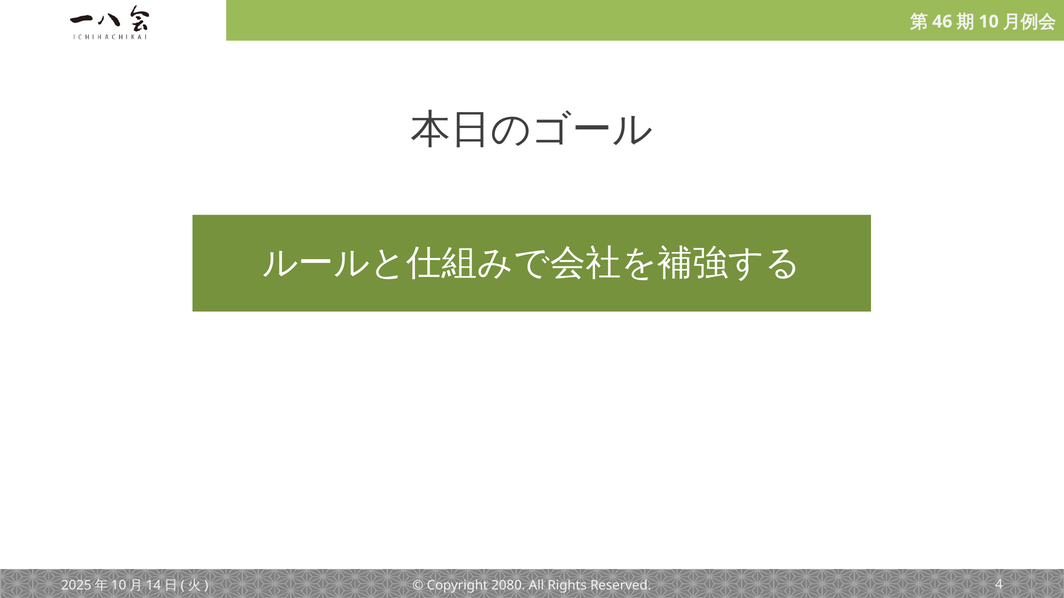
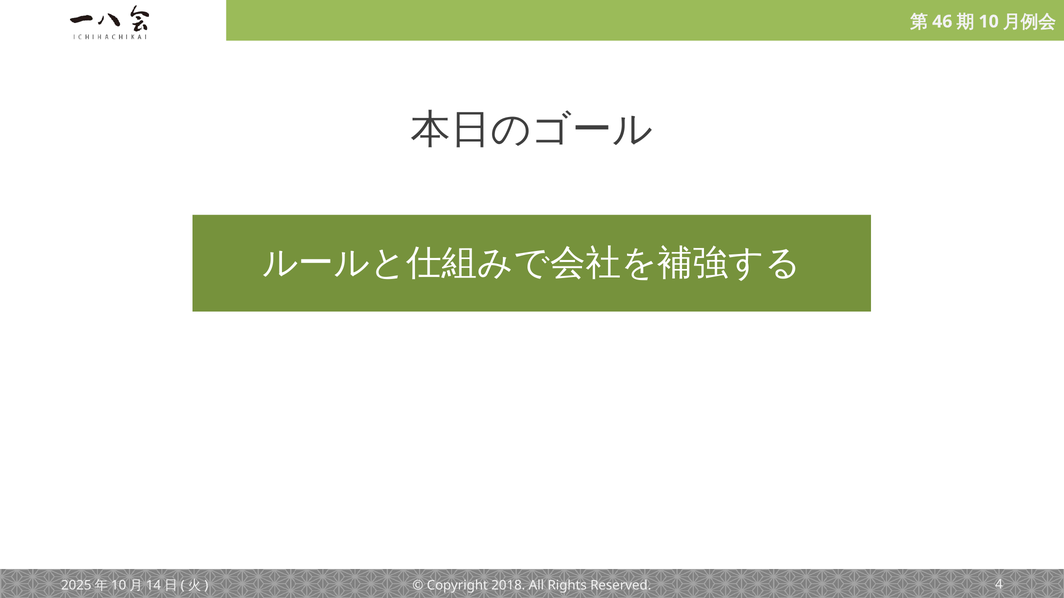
2080: 2080 -> 2018
